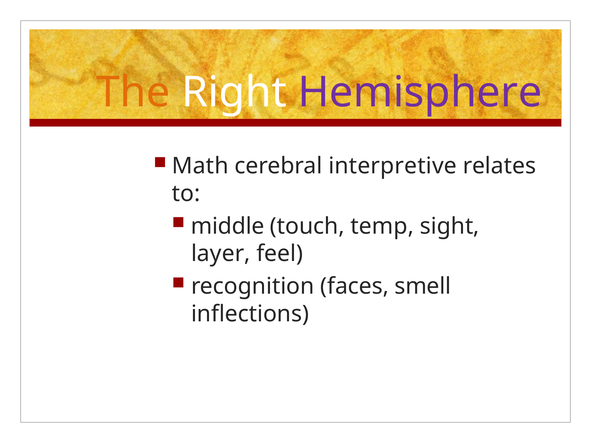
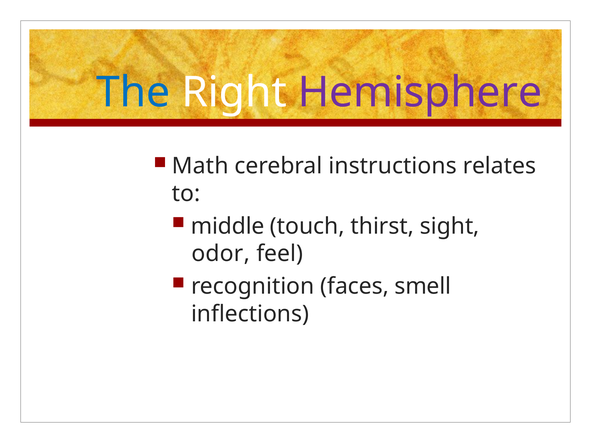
The colour: orange -> blue
interpretive: interpretive -> instructions
temp: temp -> thirst
layer: layer -> odor
